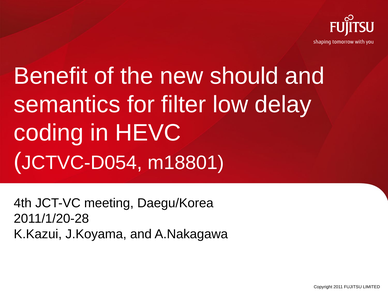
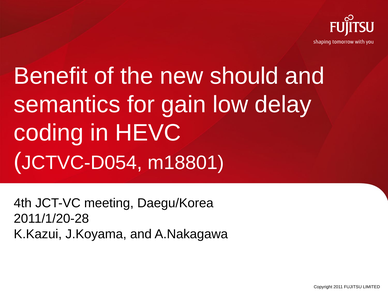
filter: filter -> gain
